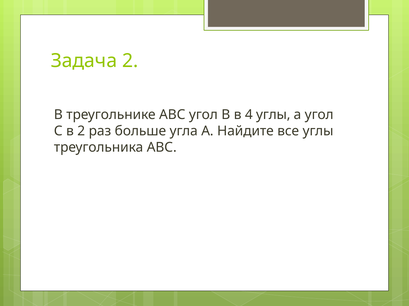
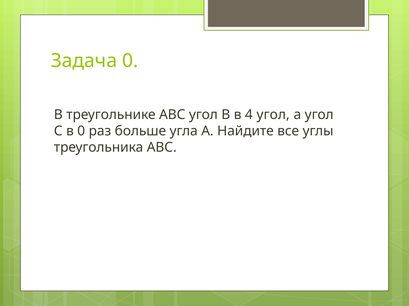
Задача 2: 2 -> 0
4 углы: углы -> угол
в 2: 2 -> 0
